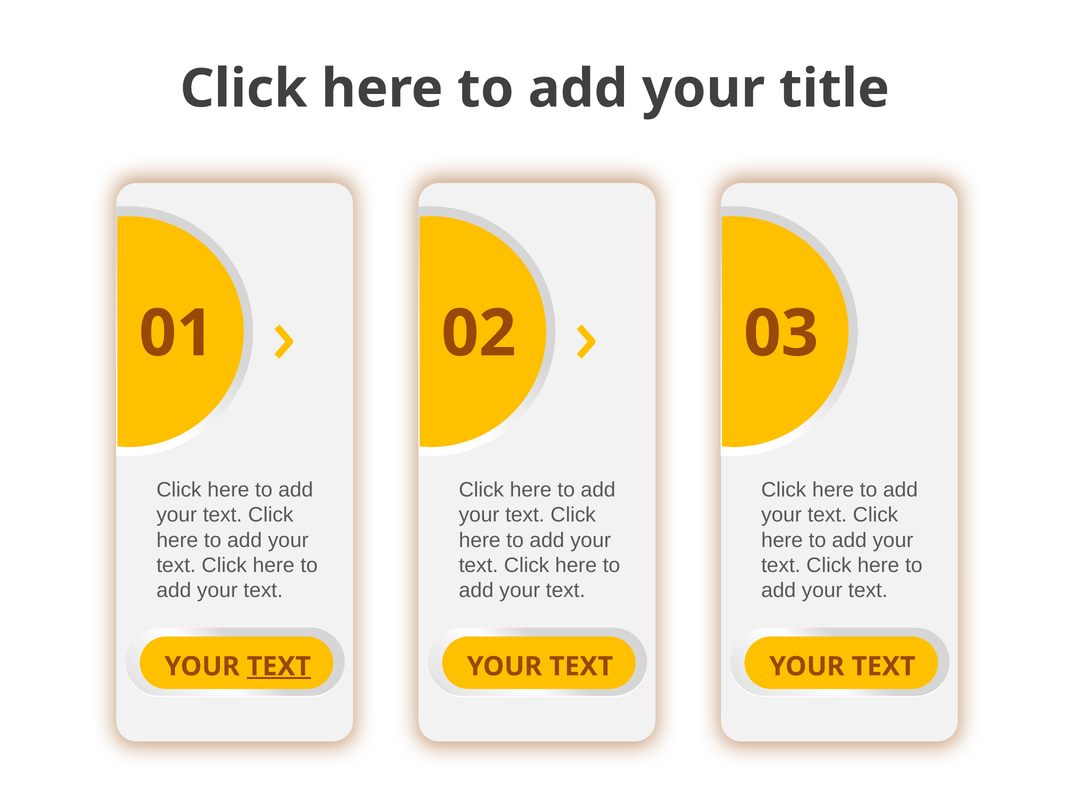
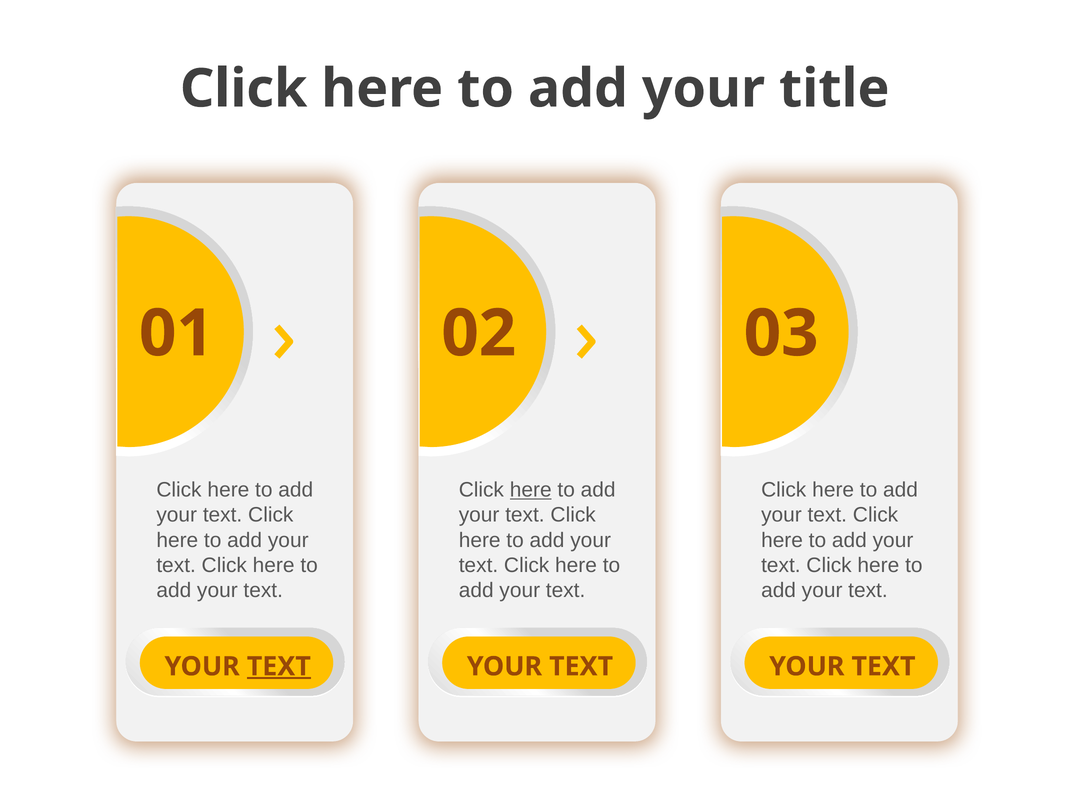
here at (531, 490) underline: none -> present
